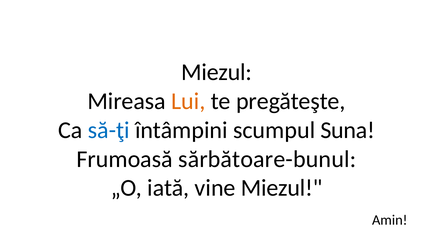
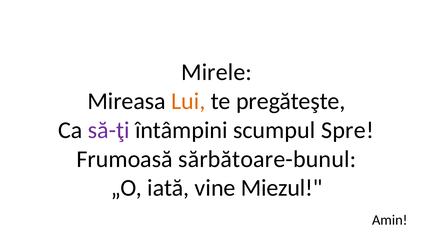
Miezul at (217, 72): Miezul -> Mirele
să-ţi colour: blue -> purple
Suna: Suna -> Spre
